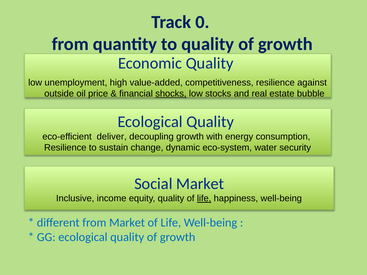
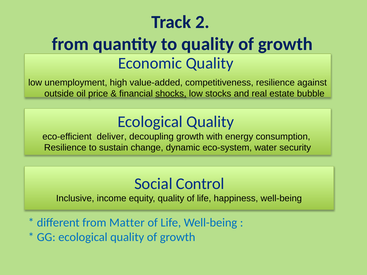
0: 0 -> 2
Social Market: Market -> Control
life at (204, 199) underline: present -> none
from Market: Market -> Matter
